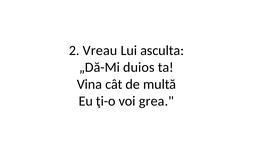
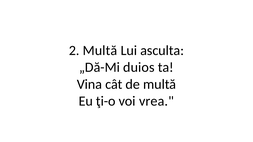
2 Vreau: Vreau -> Multă
grea: grea -> vrea
